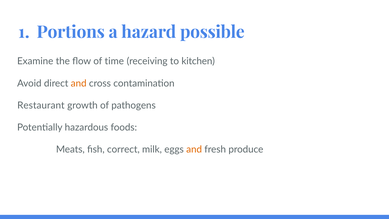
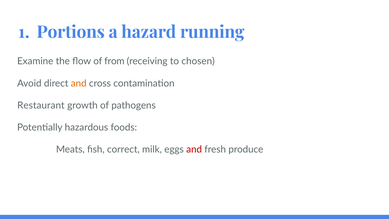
possible: possible -> running
time: time -> from
kitchen: kitchen -> chosen
and at (194, 149) colour: orange -> red
